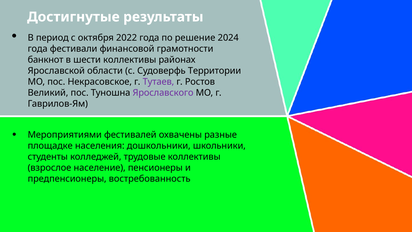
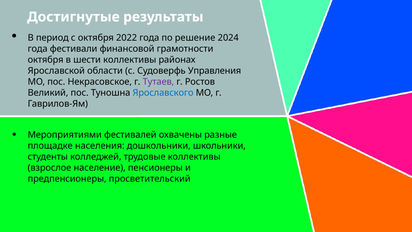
банкнот at (46, 60): банкнот -> октября
Территории: Территории -> Управления
Ярославского colour: purple -> blue
востребованность: востребованность -> просветительский
